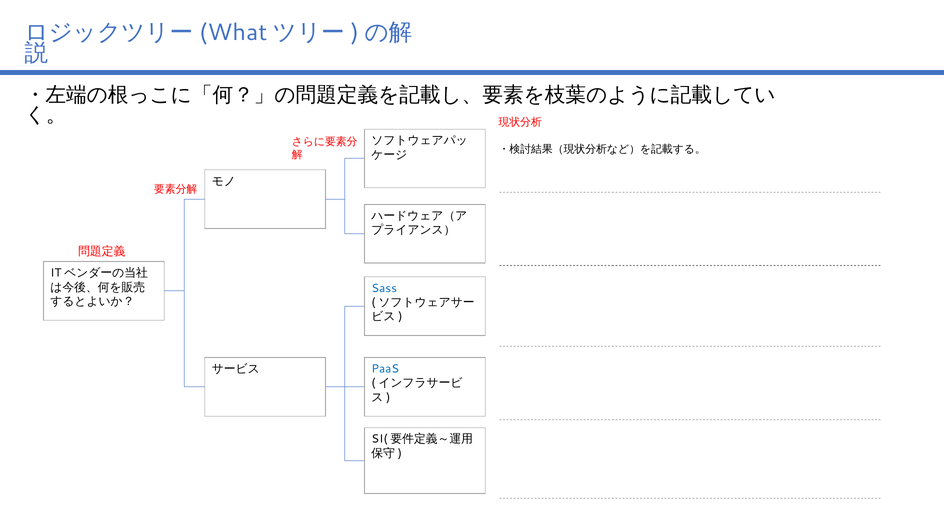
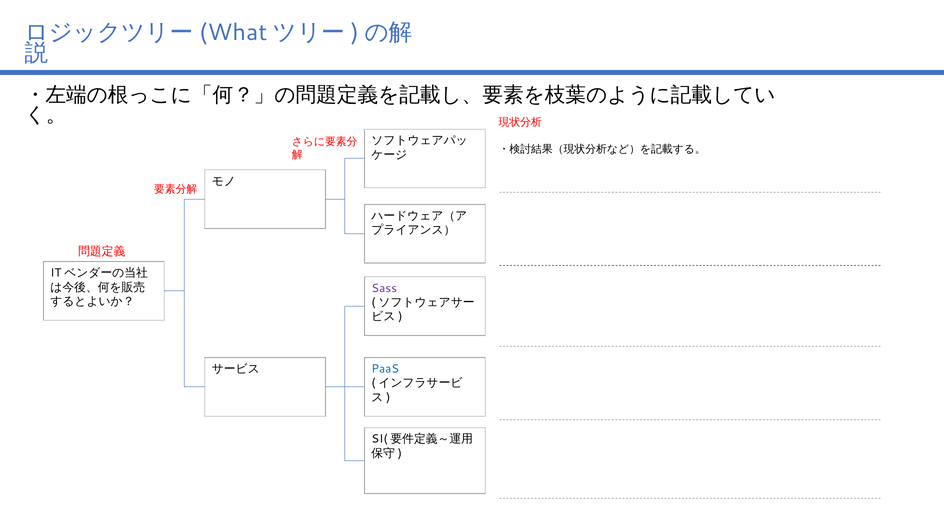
Sass colour: blue -> purple
